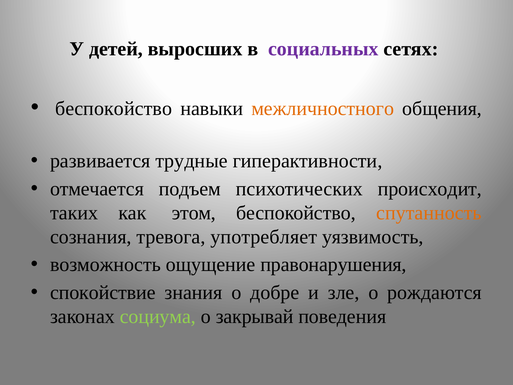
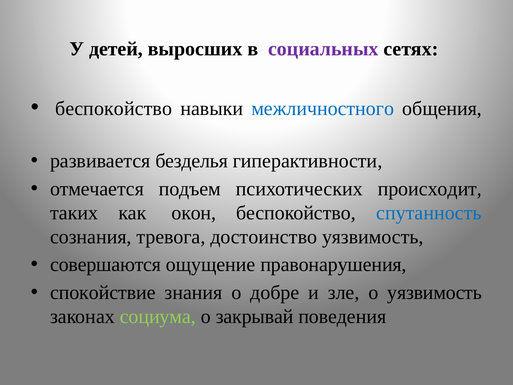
межличностного colour: orange -> blue
трудные: трудные -> безделья
этом: этом -> окон
спутанность colour: orange -> blue
употребляет: употребляет -> достоинство
возможность: возможность -> совершаются
о рождаются: рождаются -> уязвимость
